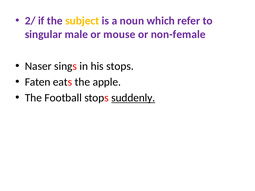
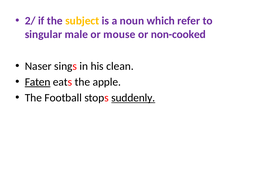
non-female: non-female -> non-cooked
his stops: stops -> clean
Faten underline: none -> present
